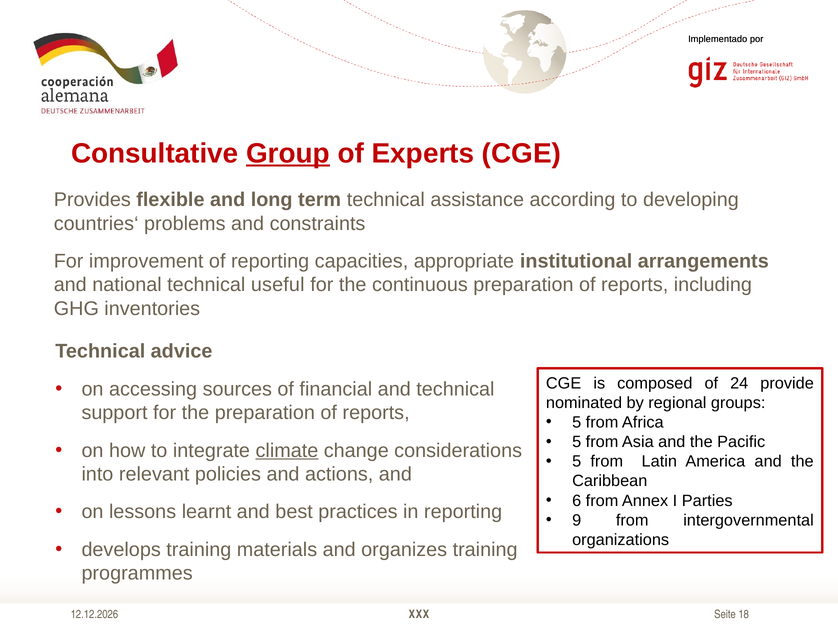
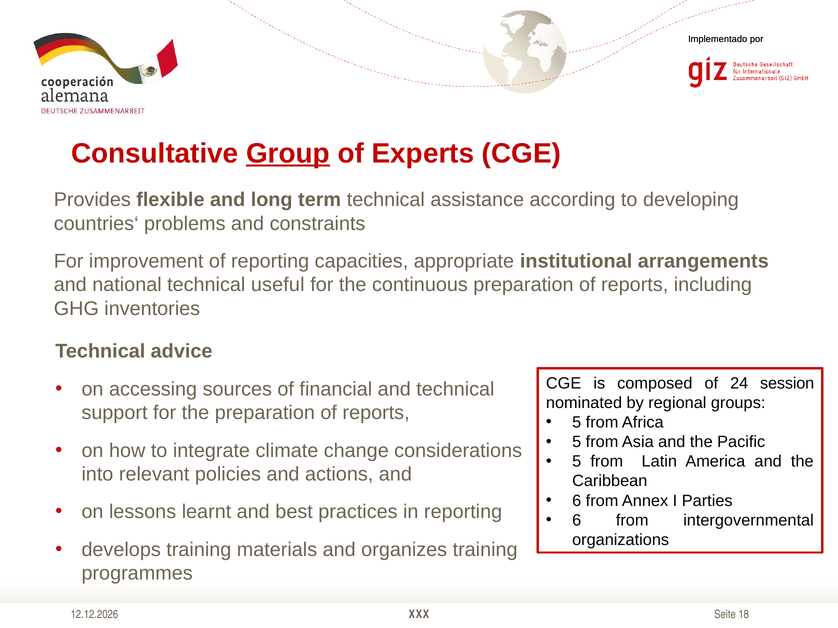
provide: provide -> session
climate underline: present -> none
9 at (577, 521): 9 -> 6
